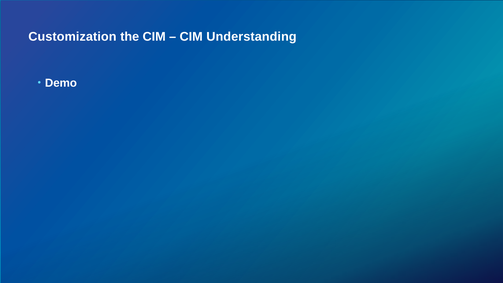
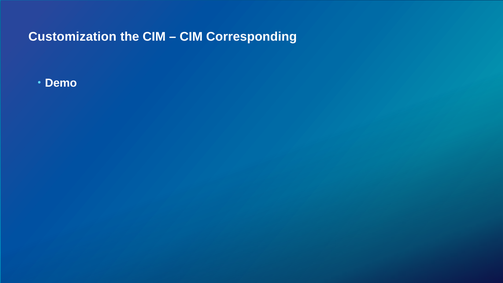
Understanding: Understanding -> Corresponding
